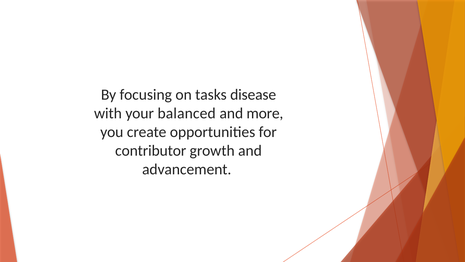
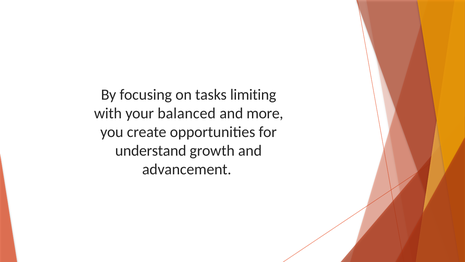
disease: disease -> limiting
contributor: contributor -> understand
